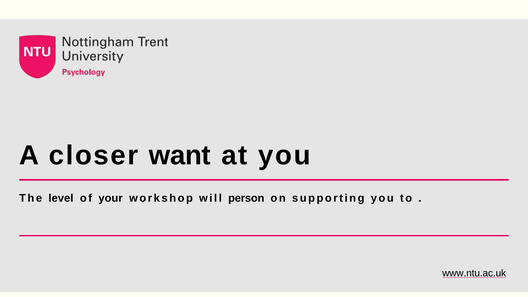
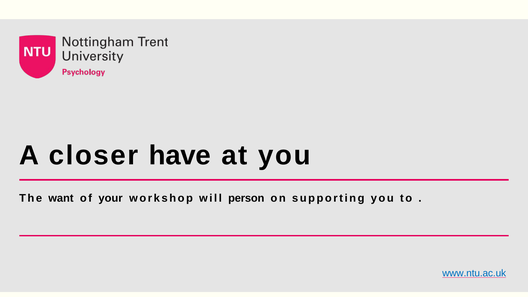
want: want -> have
level: level -> want
www.ntu.ac.uk colour: black -> blue
